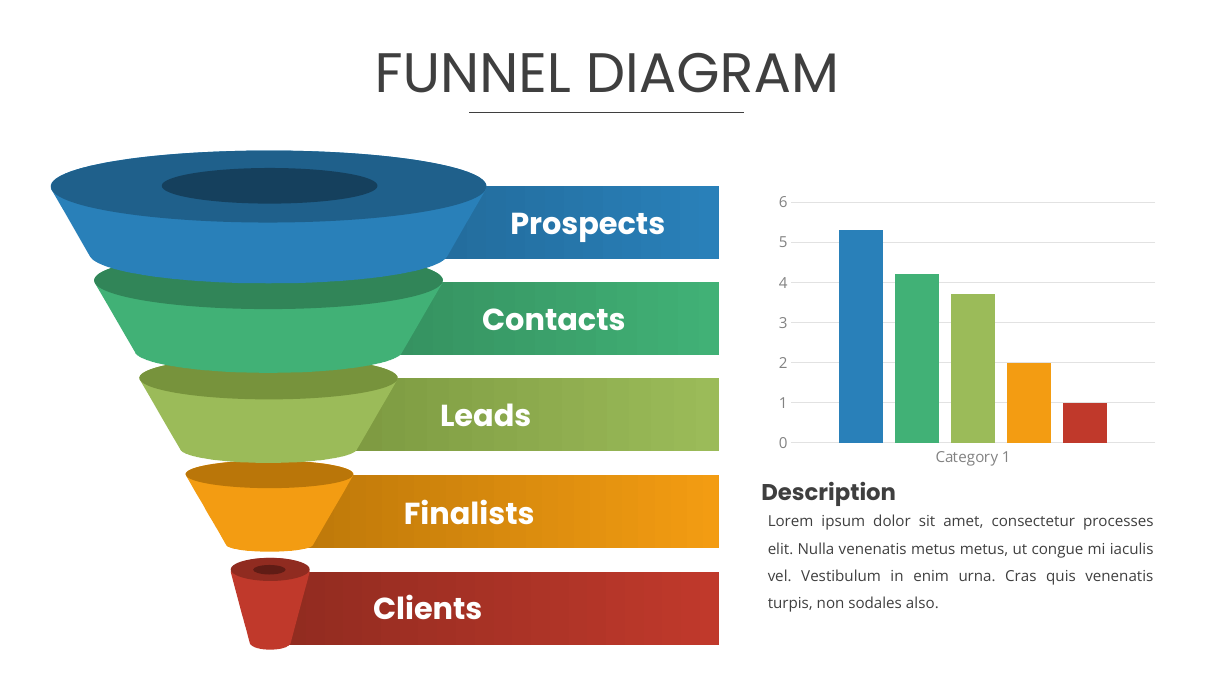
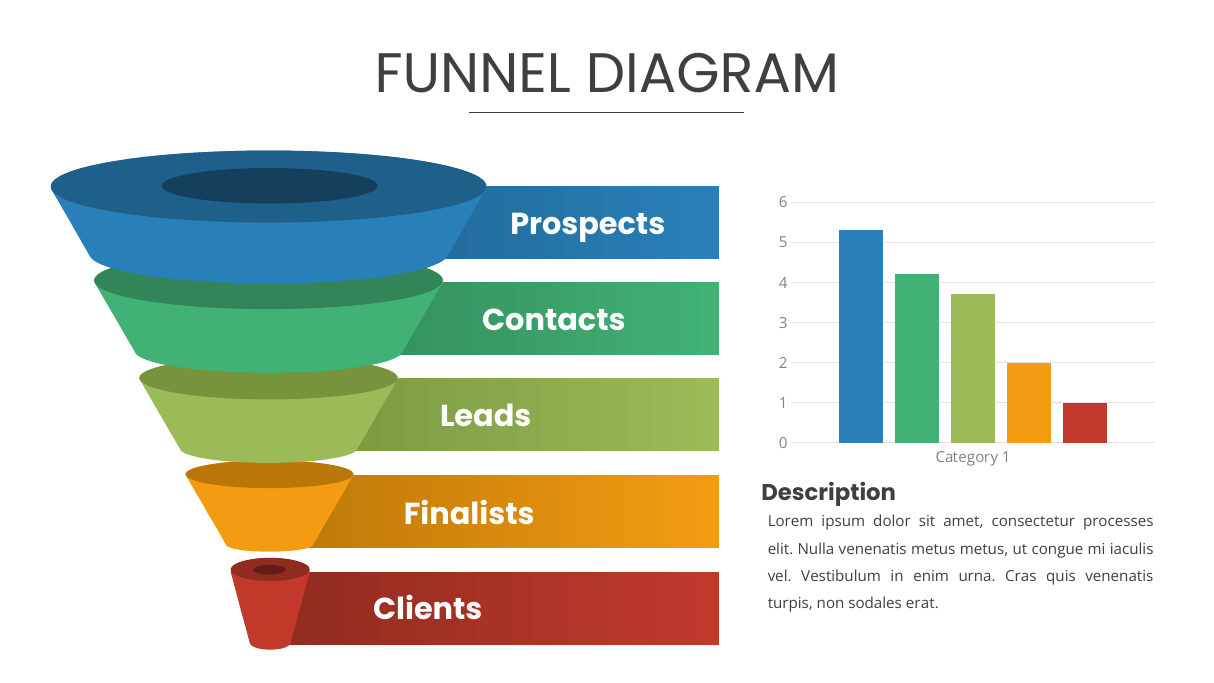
also: also -> erat
